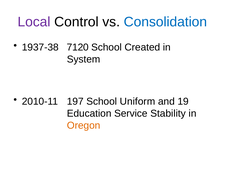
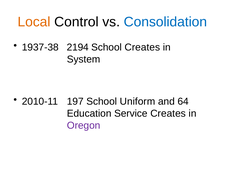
Local colour: purple -> orange
7120: 7120 -> 2194
School Created: Created -> Creates
19: 19 -> 64
Service Stability: Stability -> Creates
Oregon colour: orange -> purple
